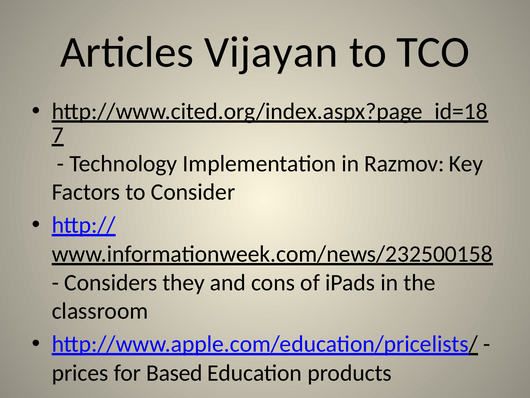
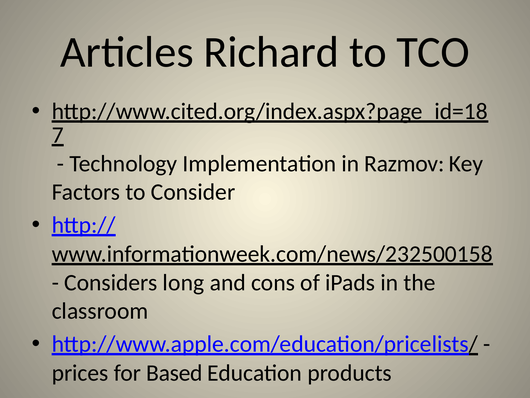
Vijayan: Vijayan -> Richard
they: they -> long
